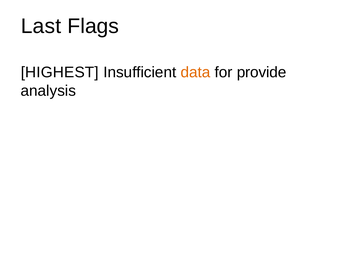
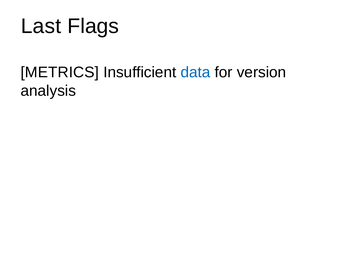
HIGHEST: HIGHEST -> METRICS
data colour: orange -> blue
provide: provide -> version
